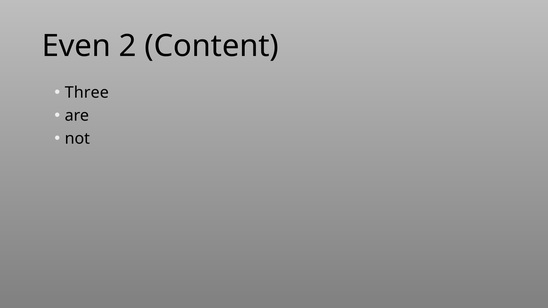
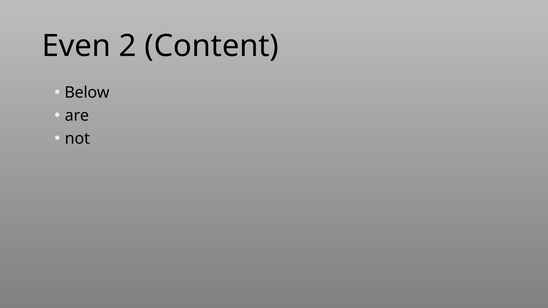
Three: Three -> Below
